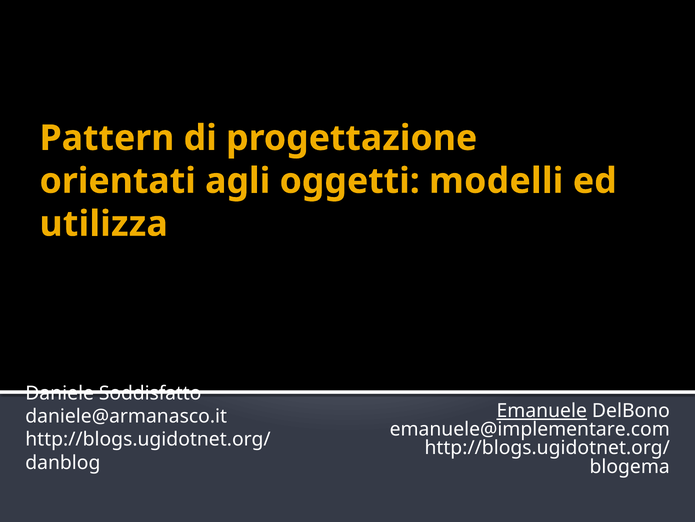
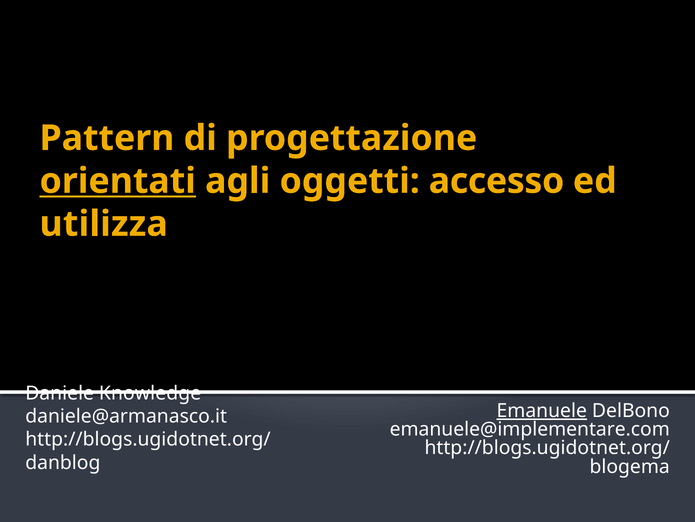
orientati underline: none -> present
modelli: modelli -> accesso
Soddisfatto: Soddisfatto -> Knowledge
